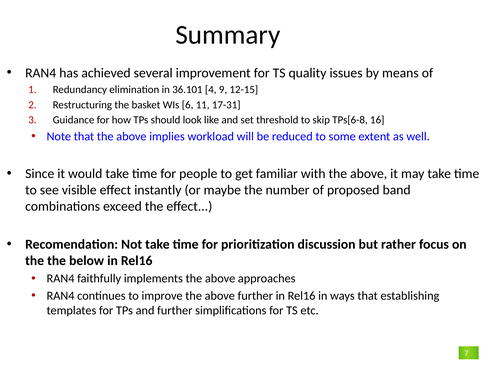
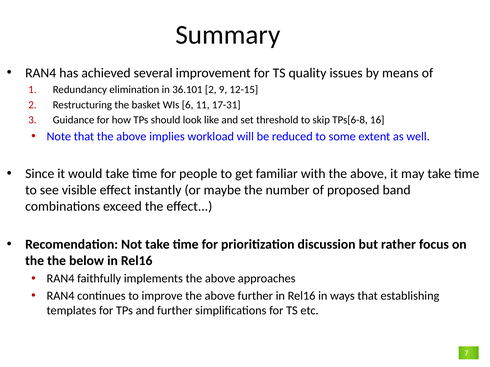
36.101 4: 4 -> 2
